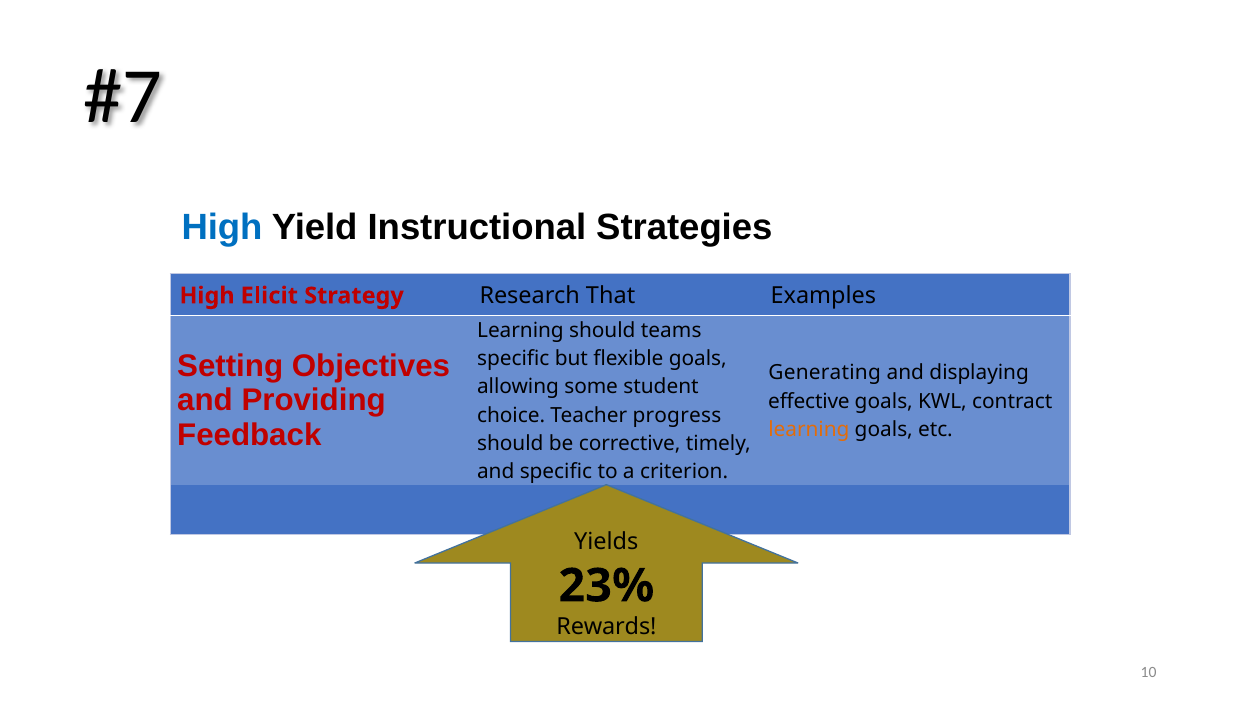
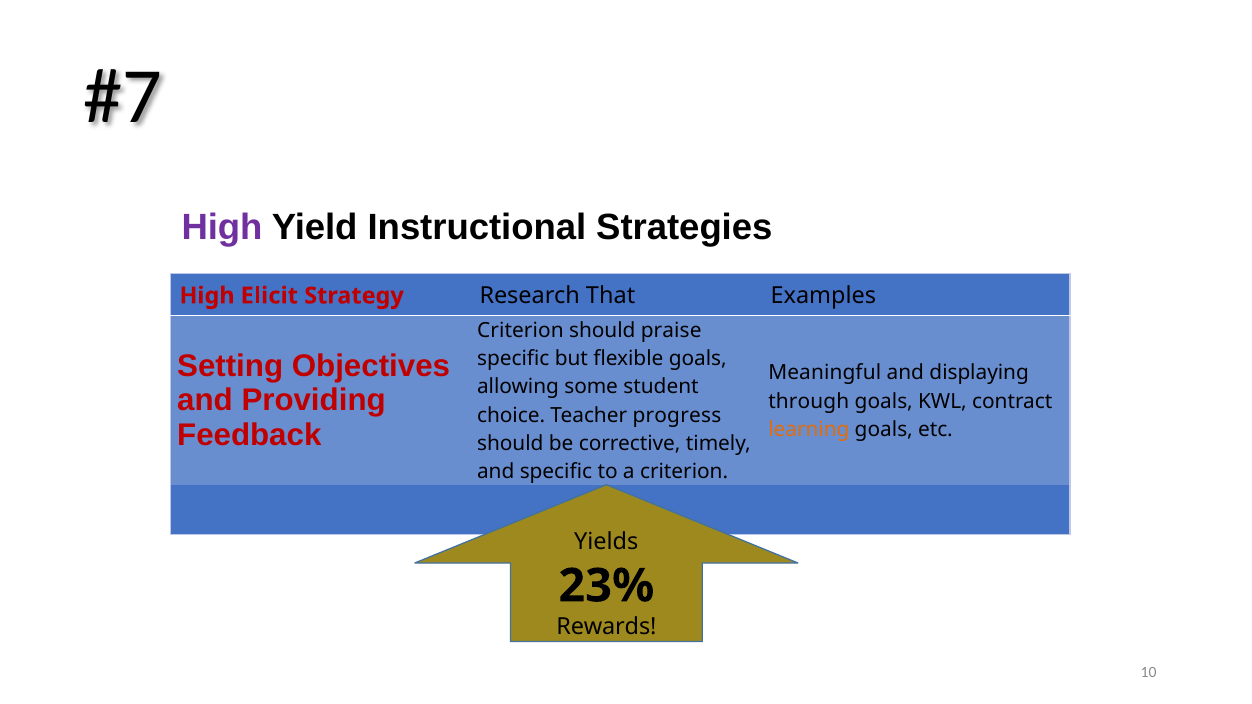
High at (222, 228) colour: blue -> purple
Learning at (520, 331): Learning -> Criterion
teams: teams -> praise
Generating: Generating -> Meaningful
effective: effective -> through
